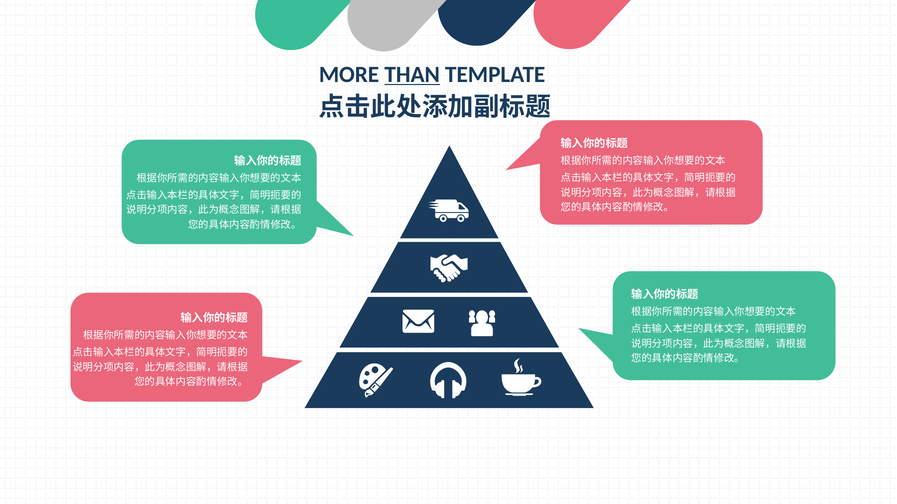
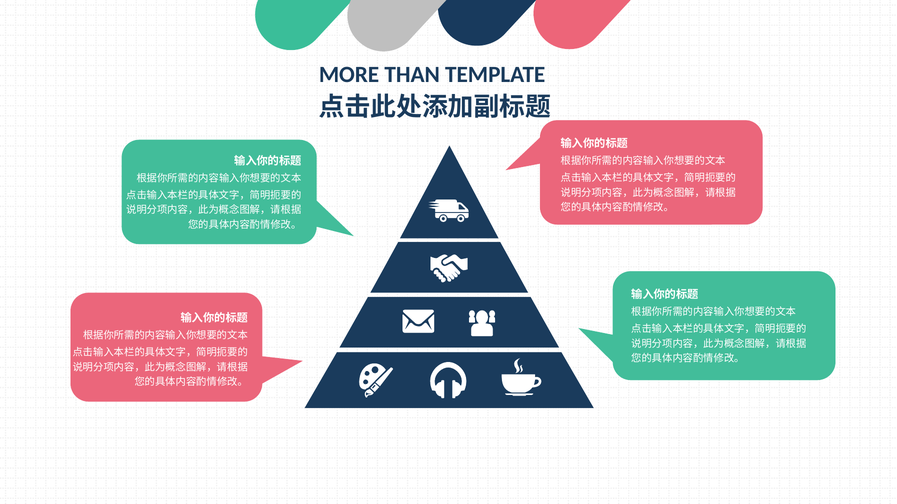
THAN underline: present -> none
